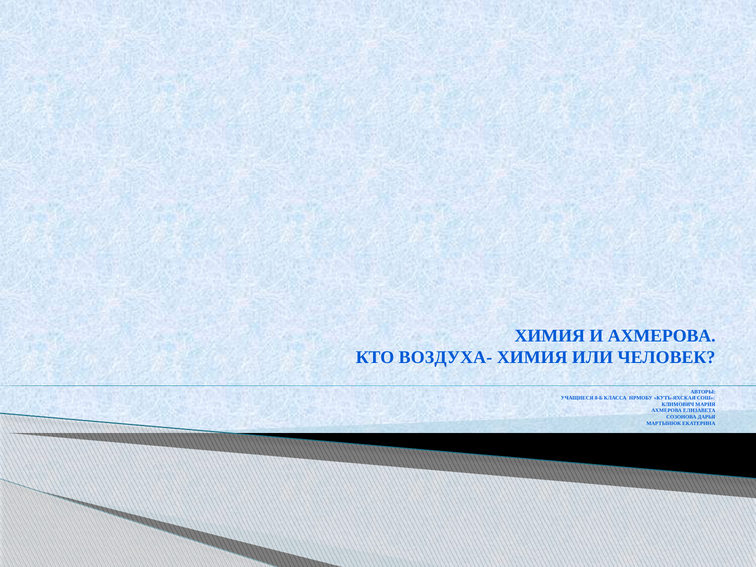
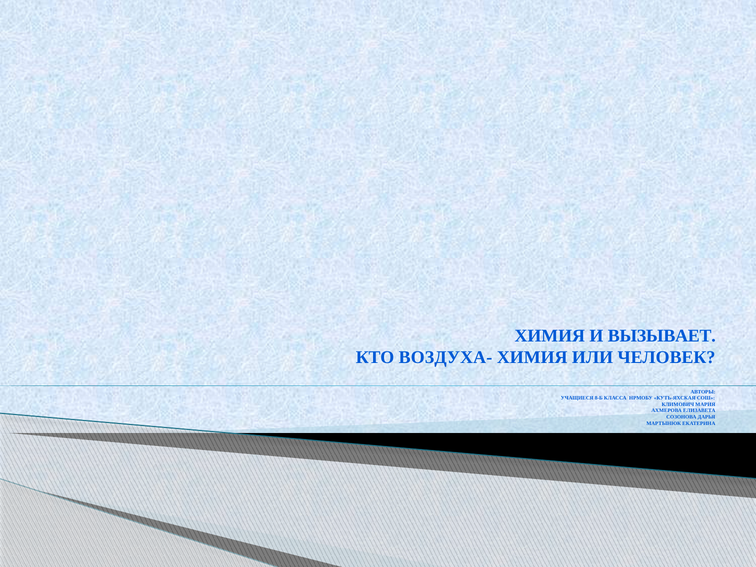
И АХМЕРОВА: АХМЕРОВА -> ВЫЗЫВАЕТ
